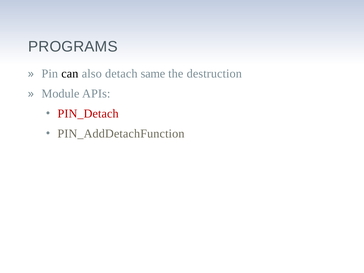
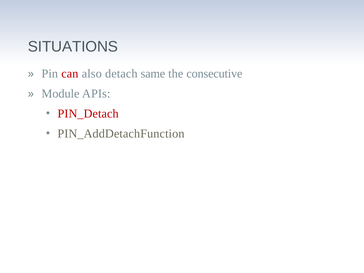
PROGRAMS: PROGRAMS -> SITUATIONS
can colour: black -> red
destruction: destruction -> consecutive
